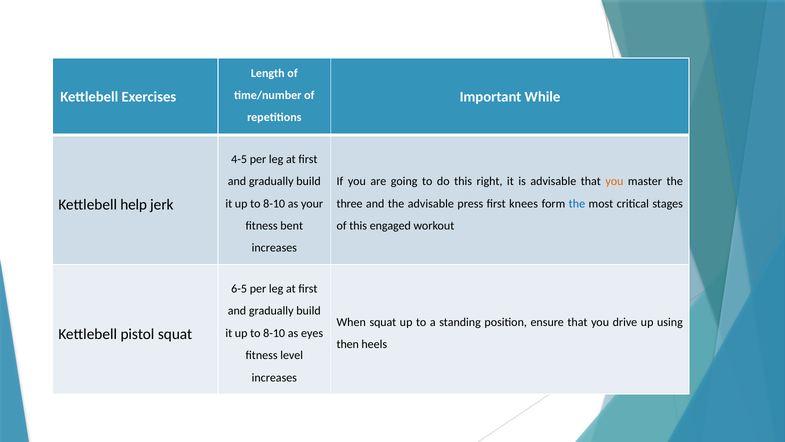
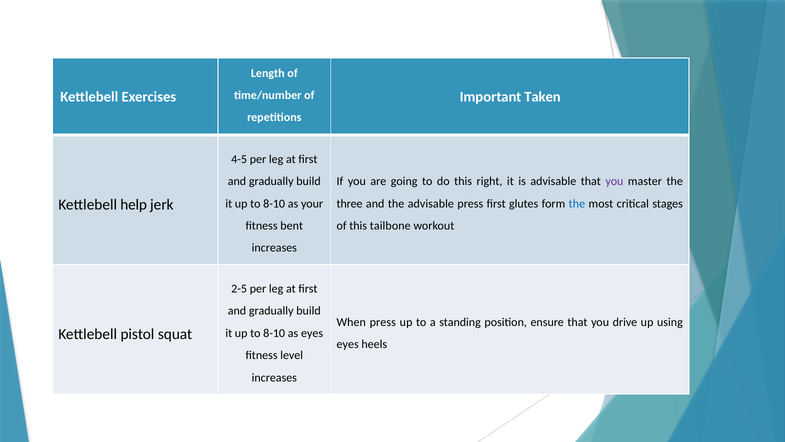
While: While -> Taken
you at (614, 181) colour: orange -> purple
knees: knees -> glutes
engaged: engaged -> tailbone
6-5: 6-5 -> 2-5
When squat: squat -> press
then at (348, 344): then -> eyes
